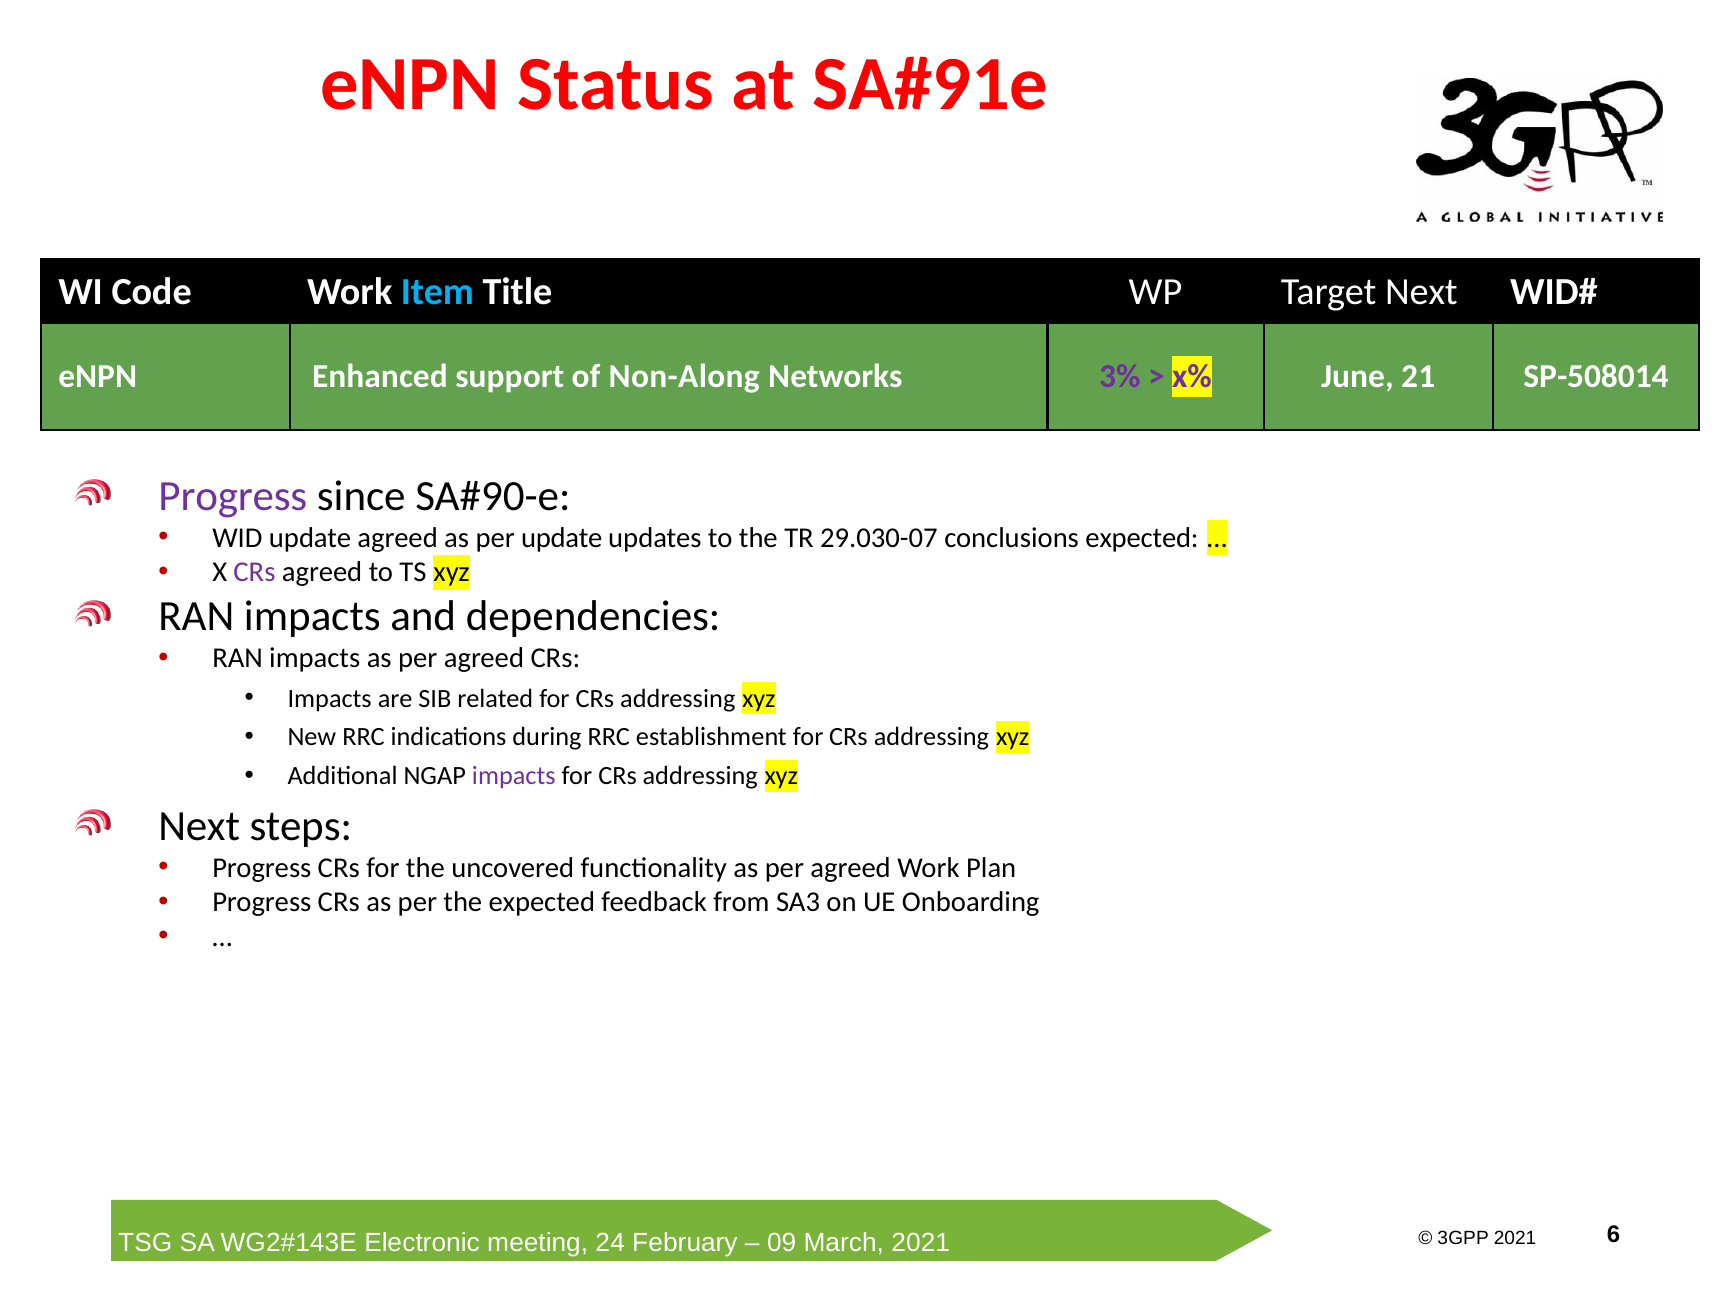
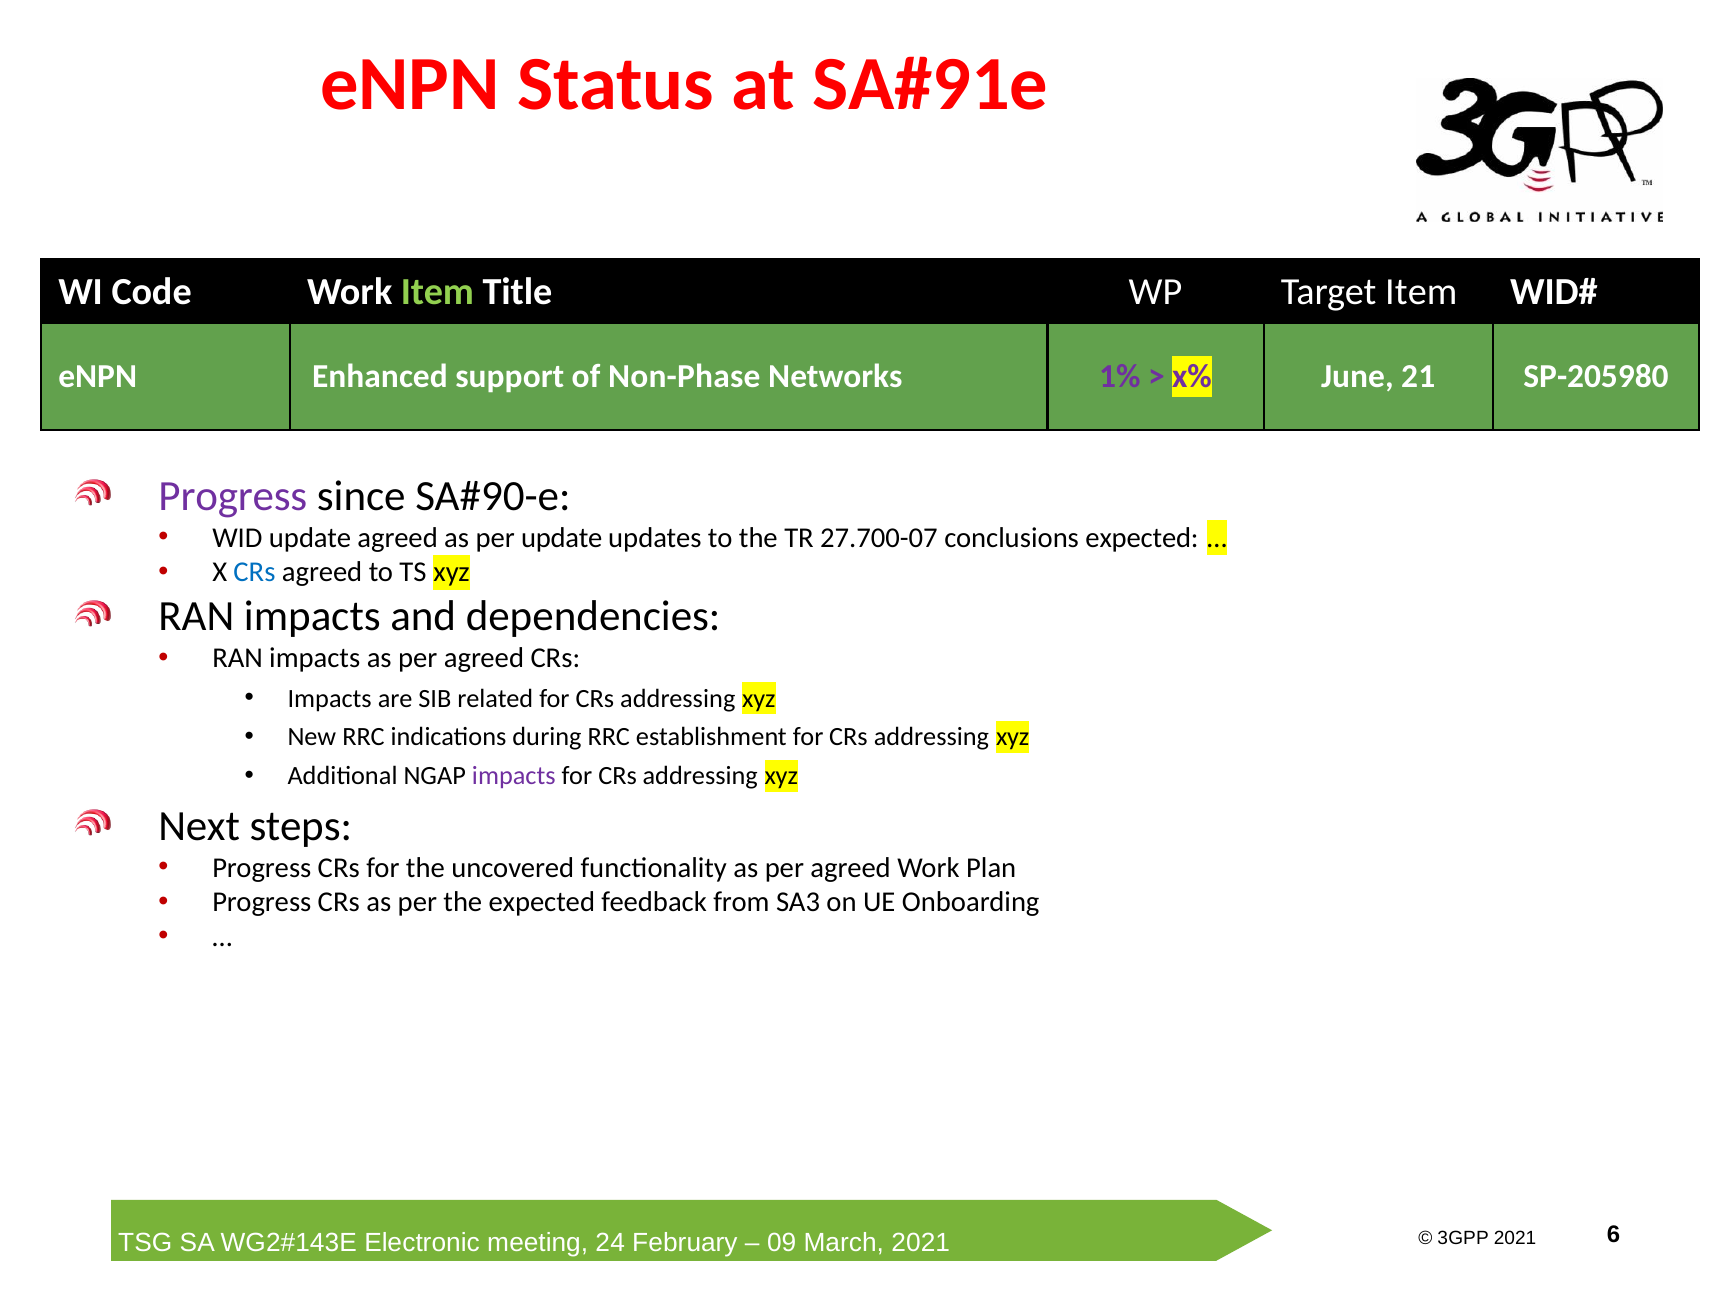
Item at (437, 292) colour: light blue -> light green
Target Next: Next -> Item
Non-Along: Non-Along -> Non-Phase
3%: 3% -> 1%
SP-508014: SP-508014 -> SP-205980
29.030-07: 29.030-07 -> 27.700-07
CRs at (254, 572) colour: purple -> blue
